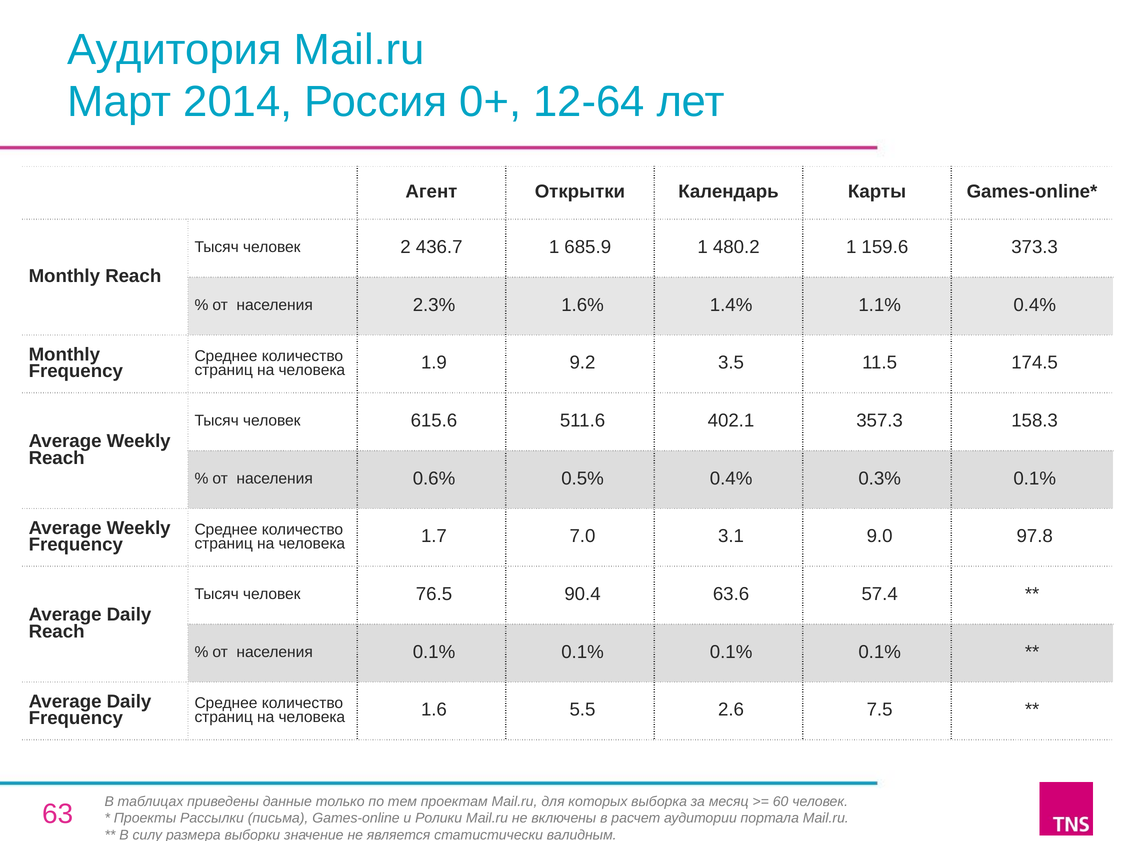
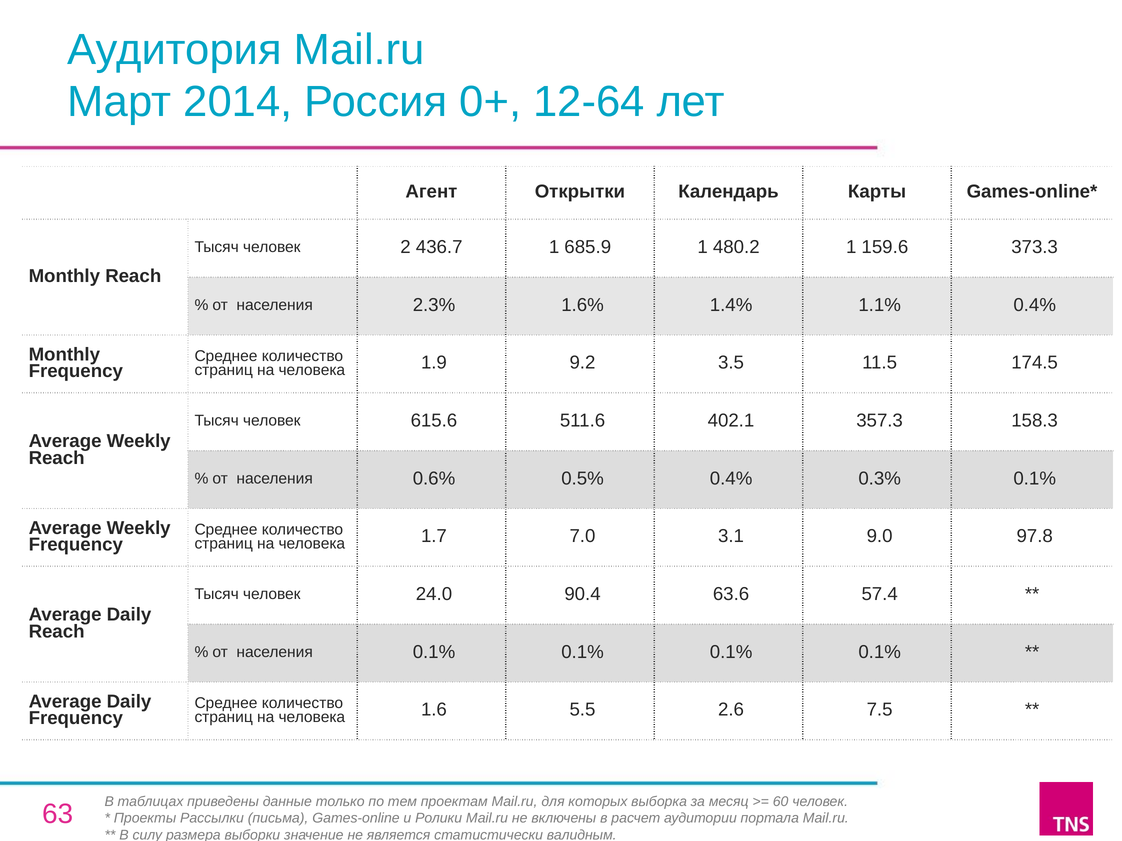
76.5: 76.5 -> 24.0
